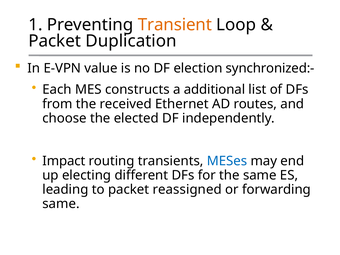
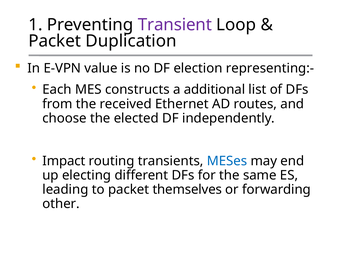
Transient colour: orange -> purple
synchronized:-: synchronized:- -> representing:-
reassigned: reassigned -> themselves
same at (61, 204): same -> other
